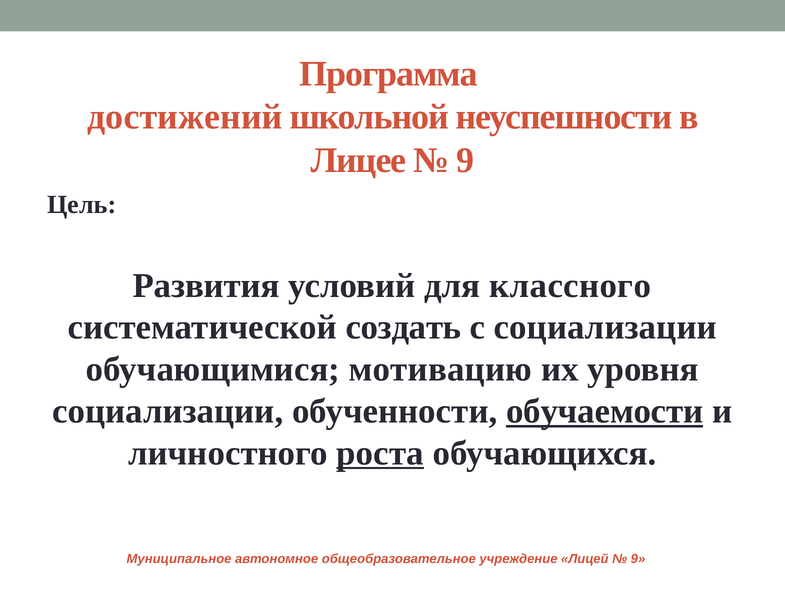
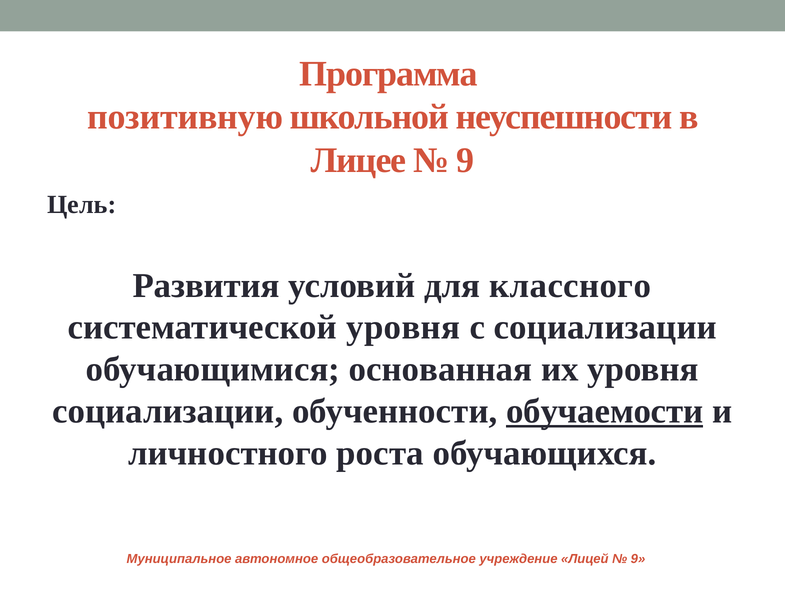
достижений: достижений -> позитивную
систематической создать: создать -> уровня
мотивацию: мотивацию -> основанная
роста underline: present -> none
